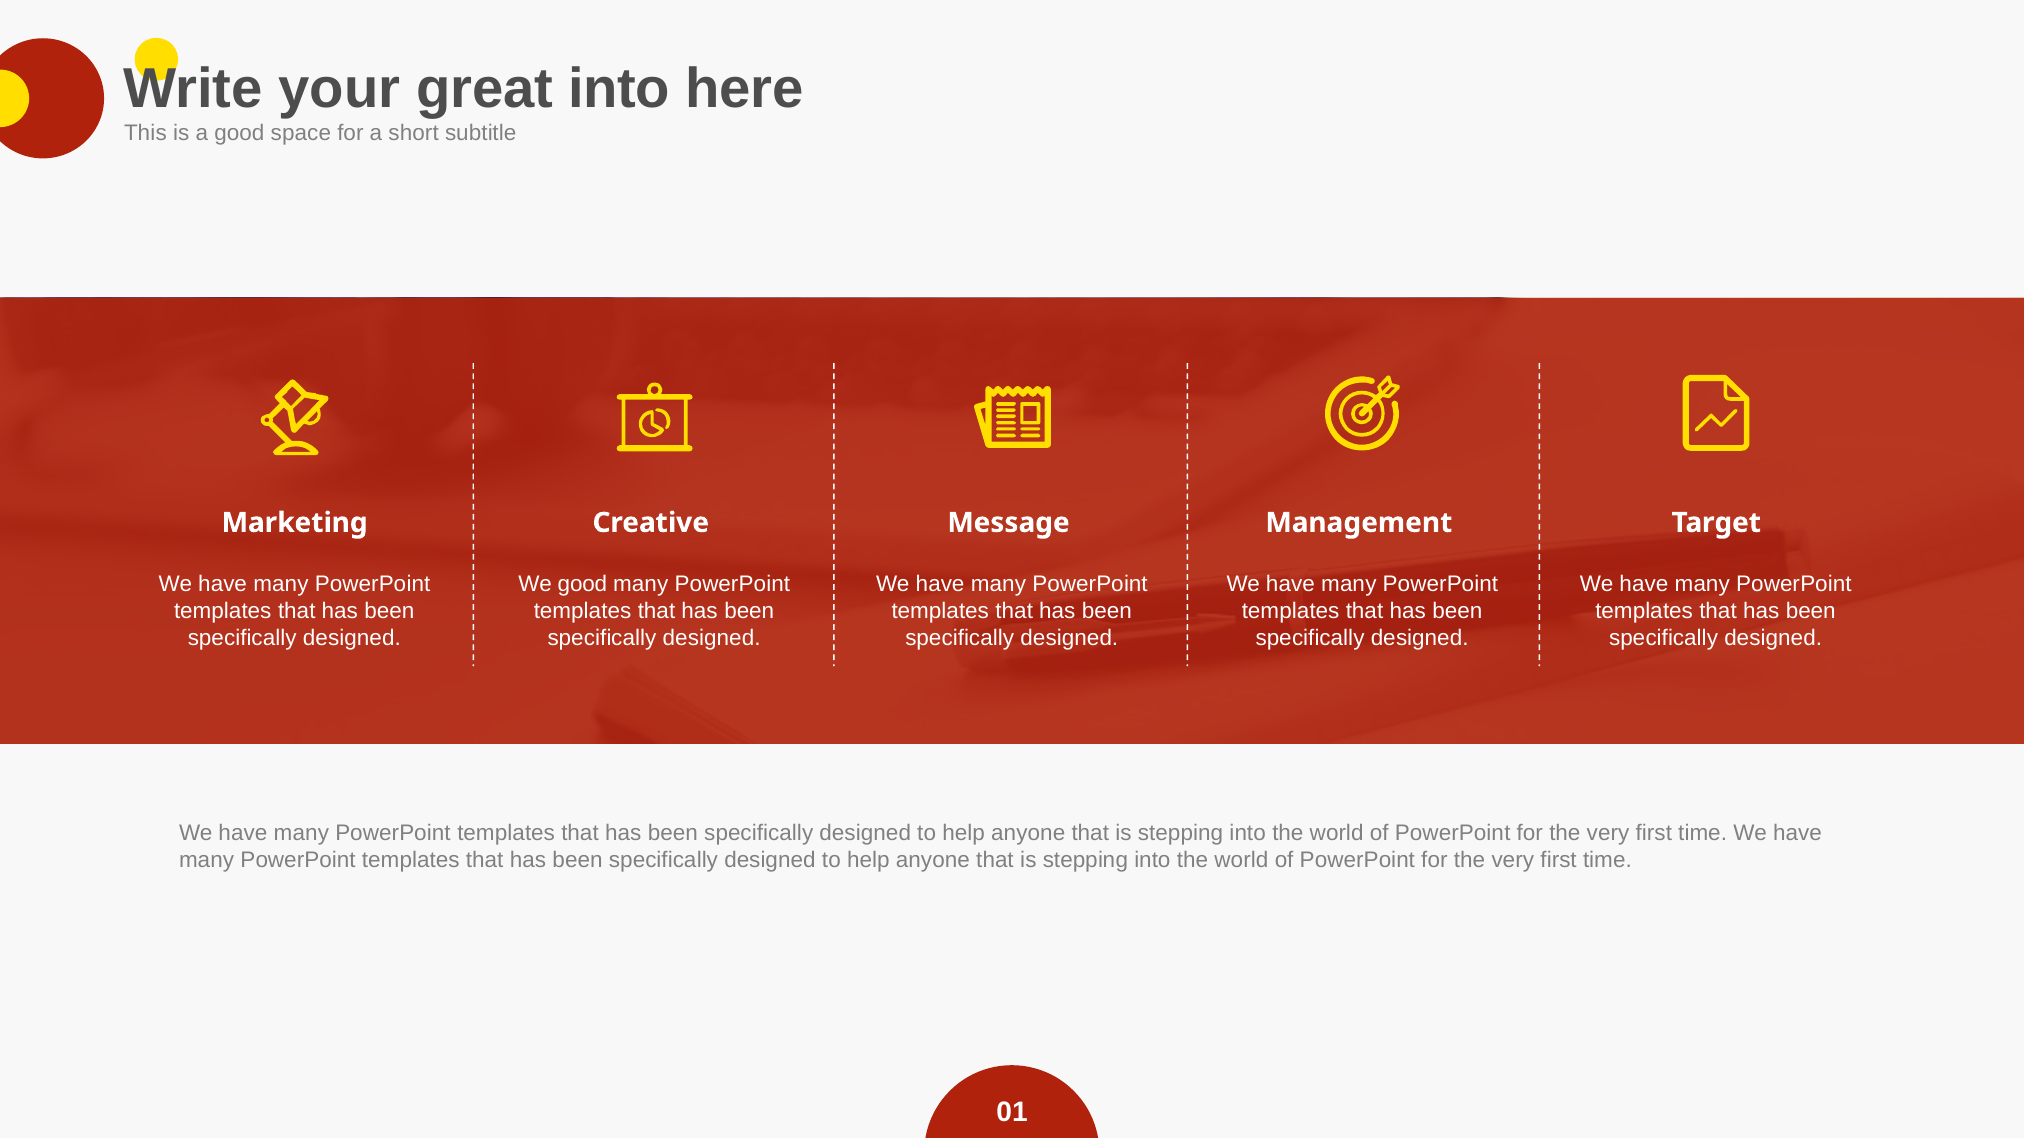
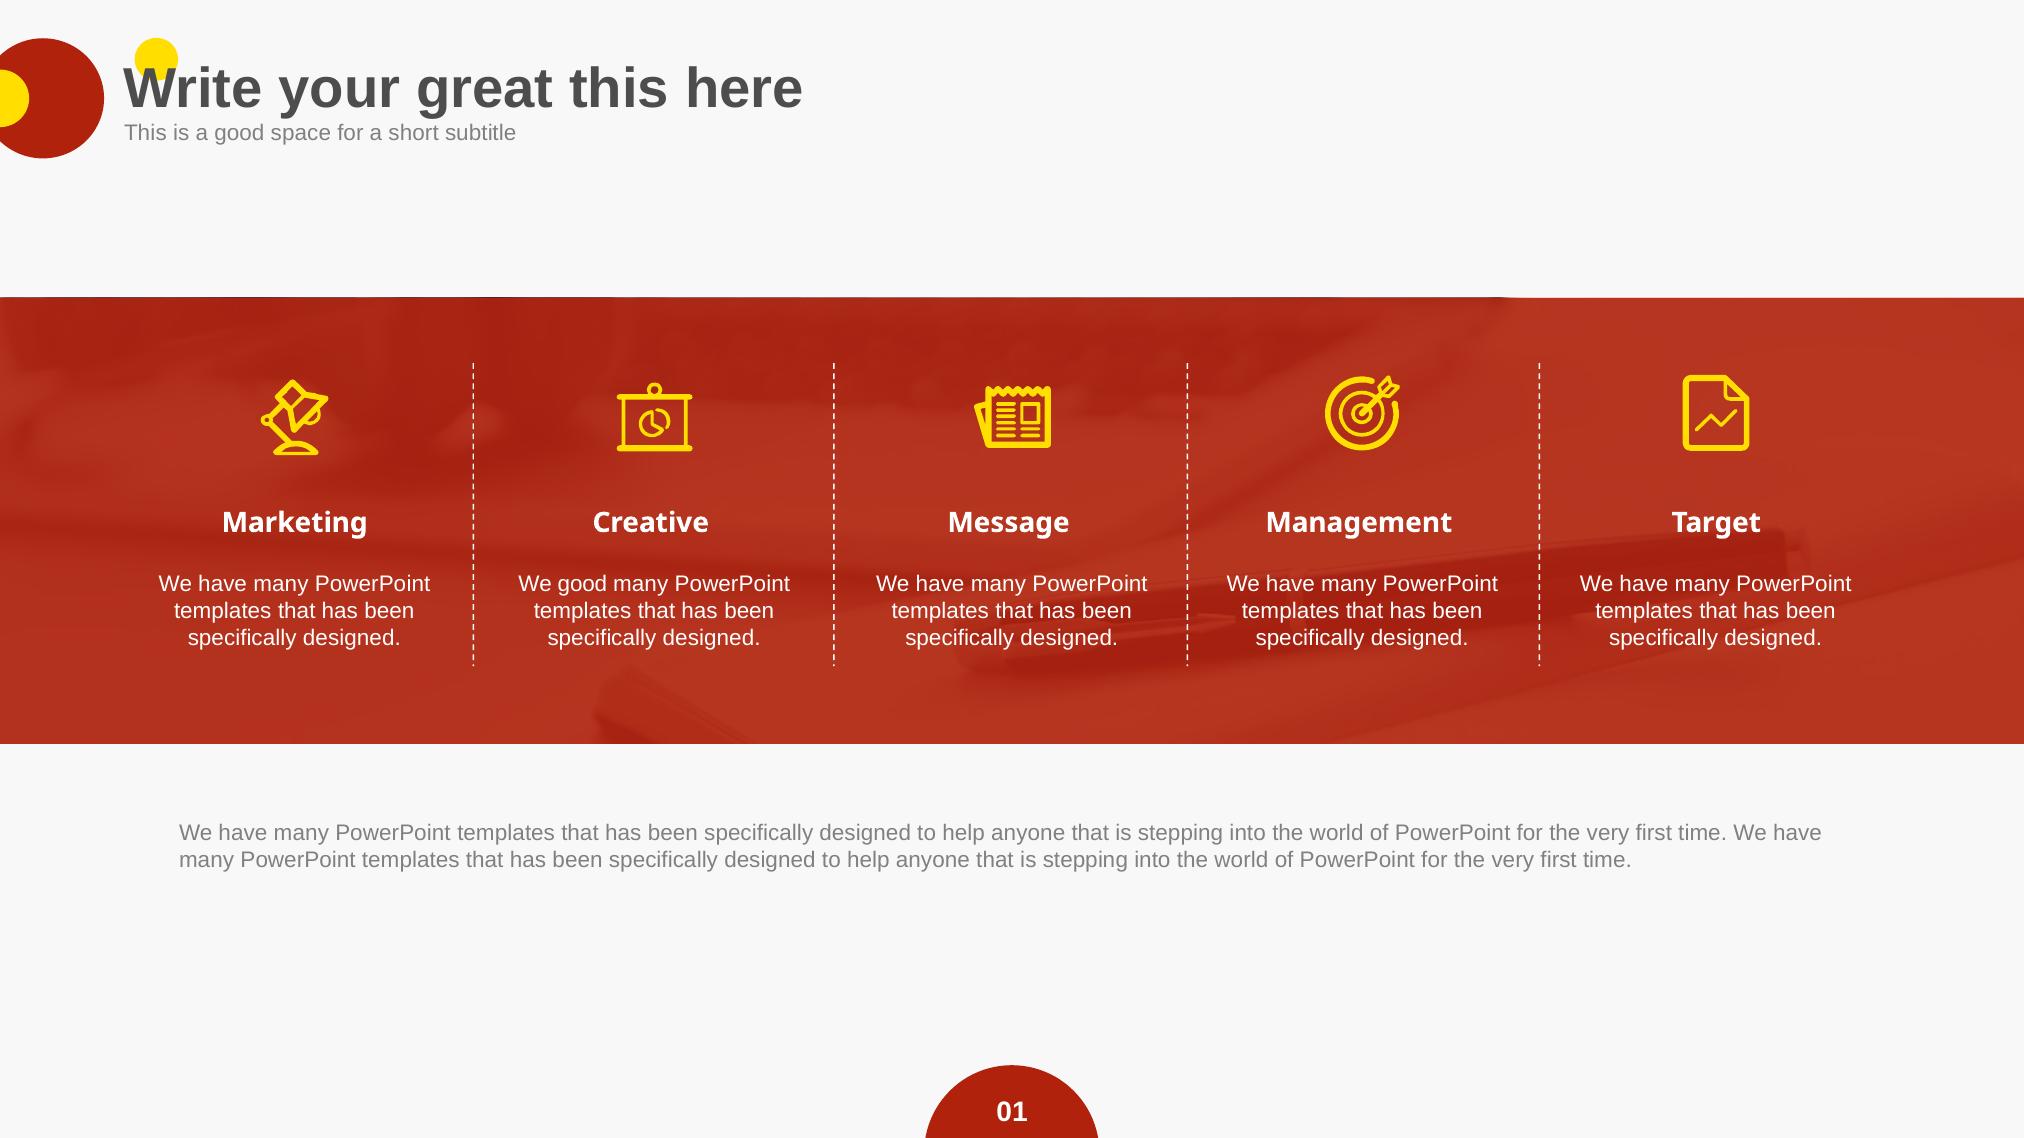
great into: into -> this
